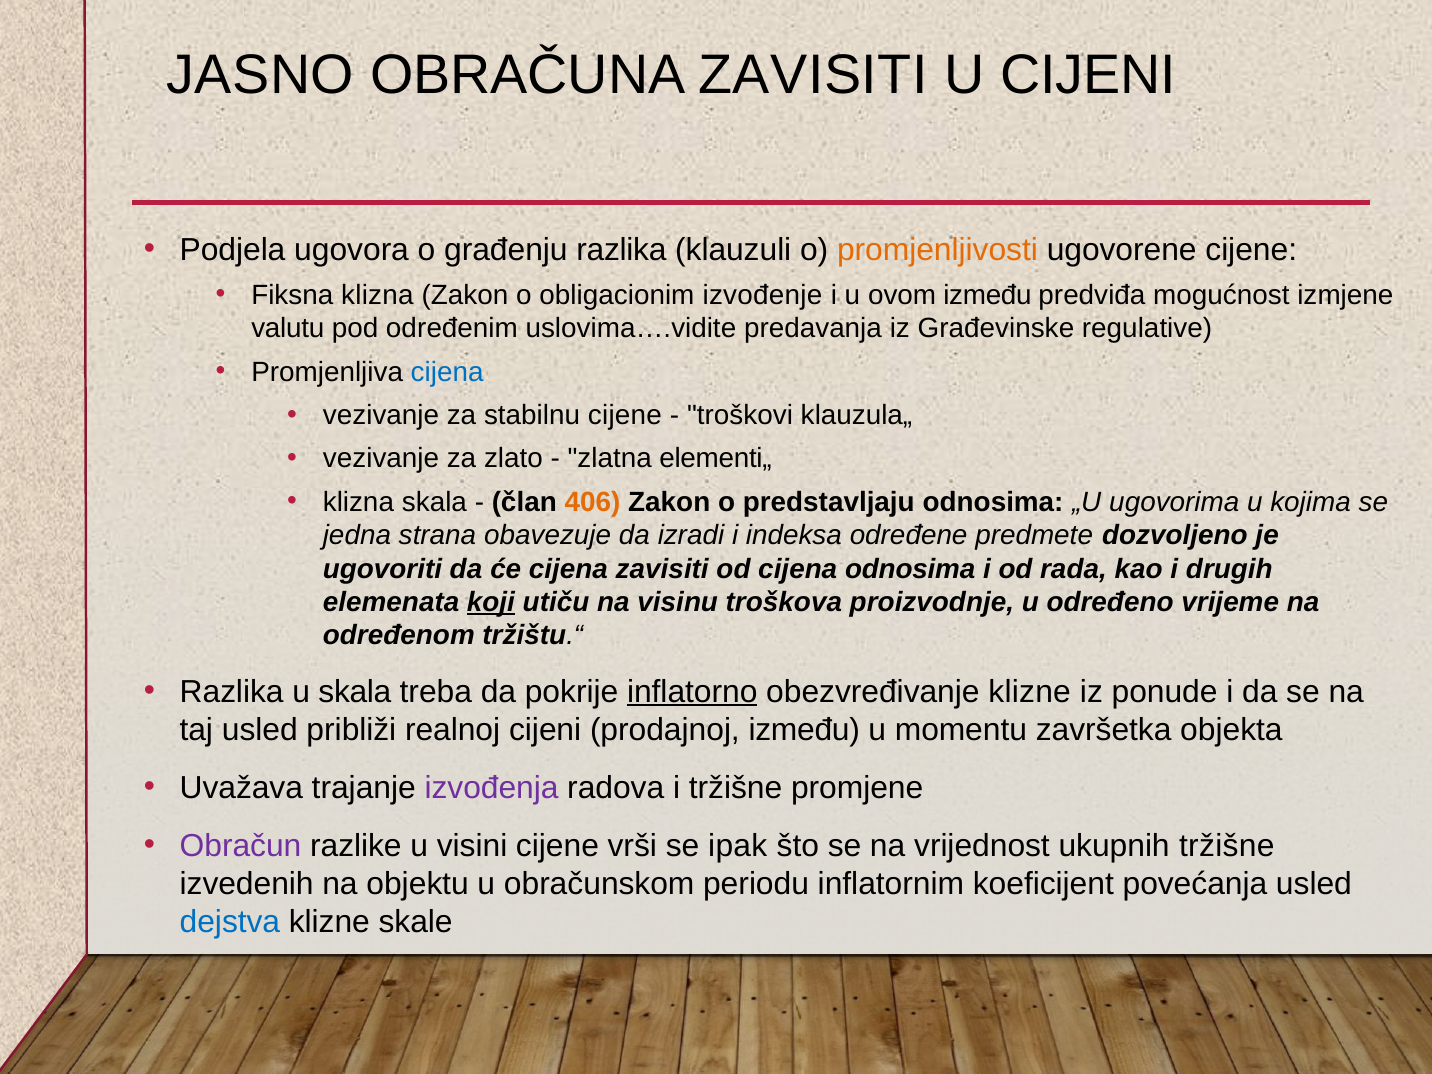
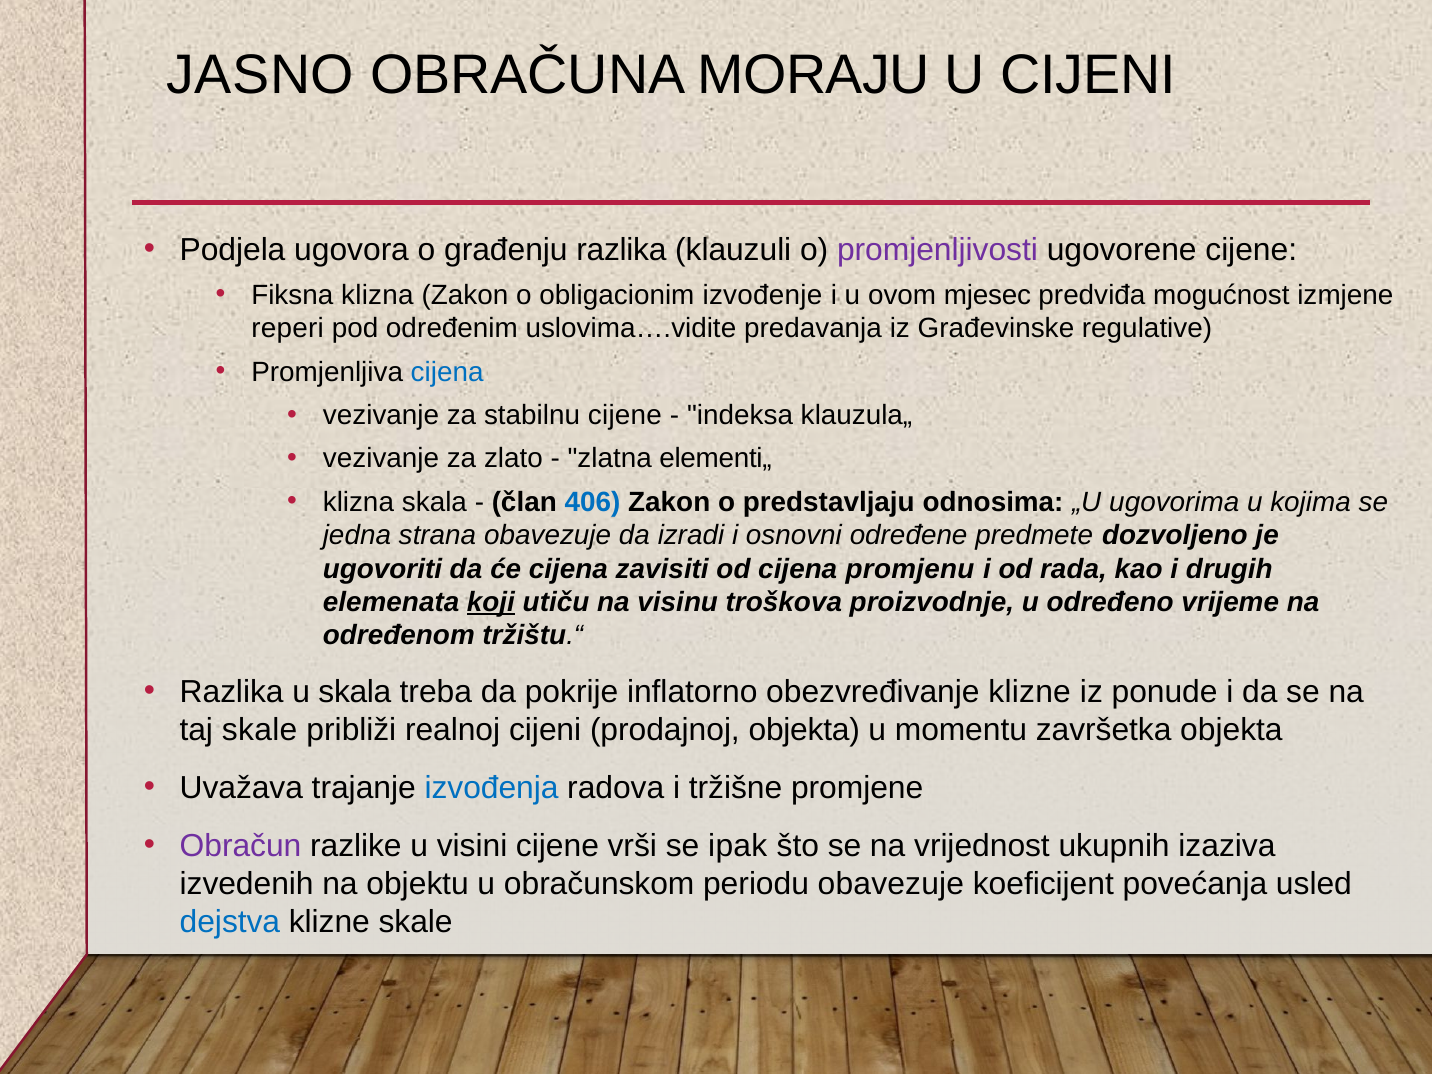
OBRAČUNA ZAVISITI: ZAVISITI -> MORAJU
promjenljivosti colour: orange -> purple
ovom između: između -> mjesec
valutu: valutu -> reperi
troškovi: troškovi -> indeksa
406 colour: orange -> blue
indeksa: indeksa -> osnovni
cijena odnosima: odnosima -> promjenu
inflatorno underline: present -> none
taj usled: usled -> skale
prodajnoj između: između -> objekta
izvođenja colour: purple -> blue
ukupnih tržišne: tržišne -> izaziva
periodu inflatornim: inflatornim -> obavezuje
